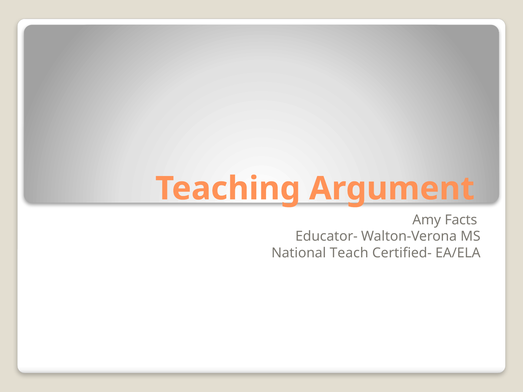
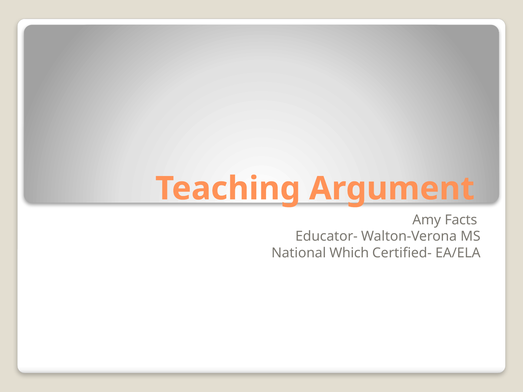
Teach: Teach -> Which
